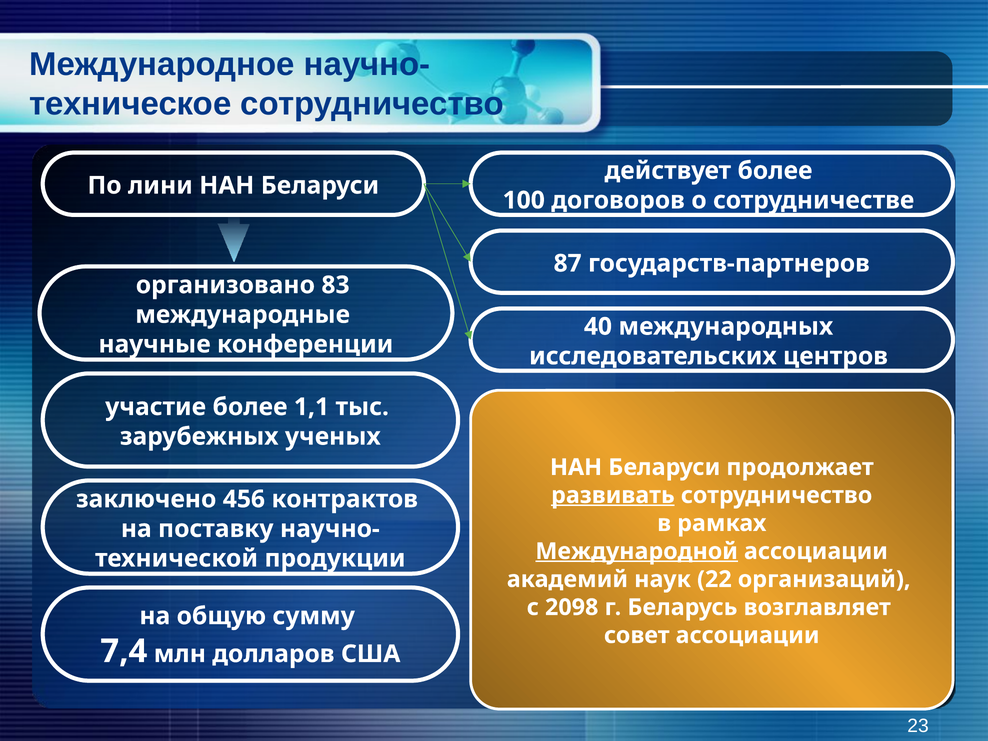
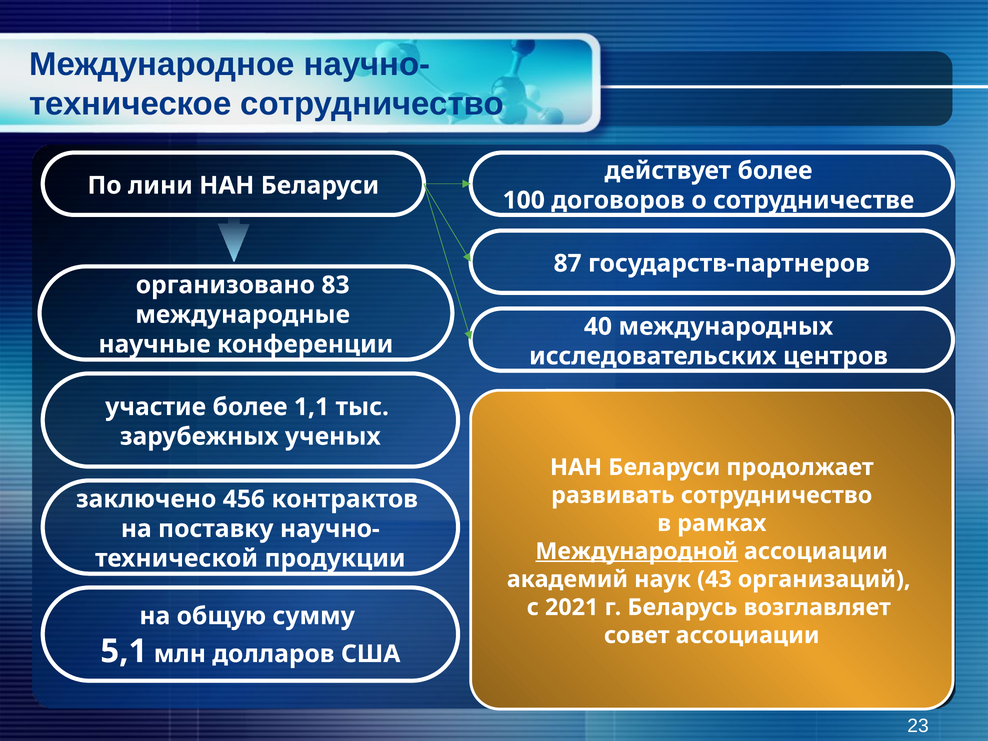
развивать underline: present -> none
22: 22 -> 43
2098: 2098 -> 2021
7,4: 7,4 -> 5,1
